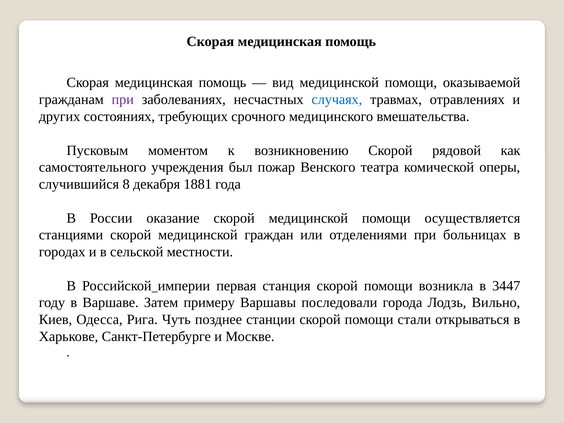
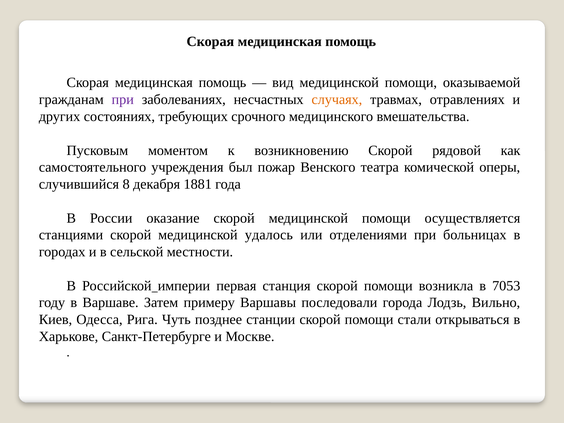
случаях colour: blue -> orange
граждан: граждан -> удалось
3447: 3447 -> 7053
